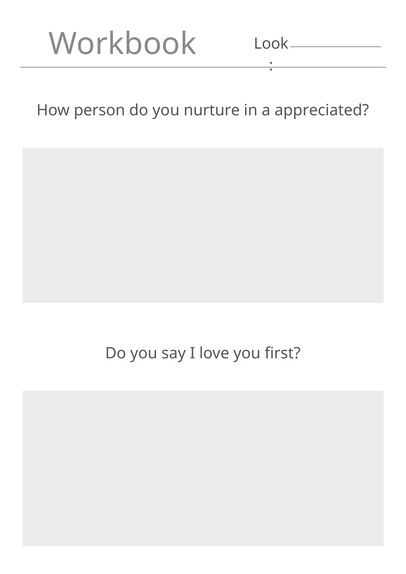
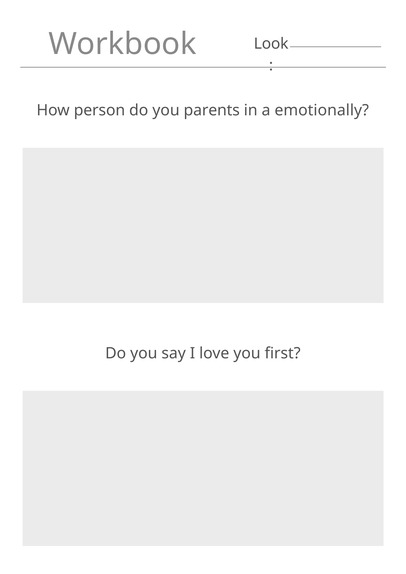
nurture: nurture -> parents
appreciated: appreciated -> emotionally
